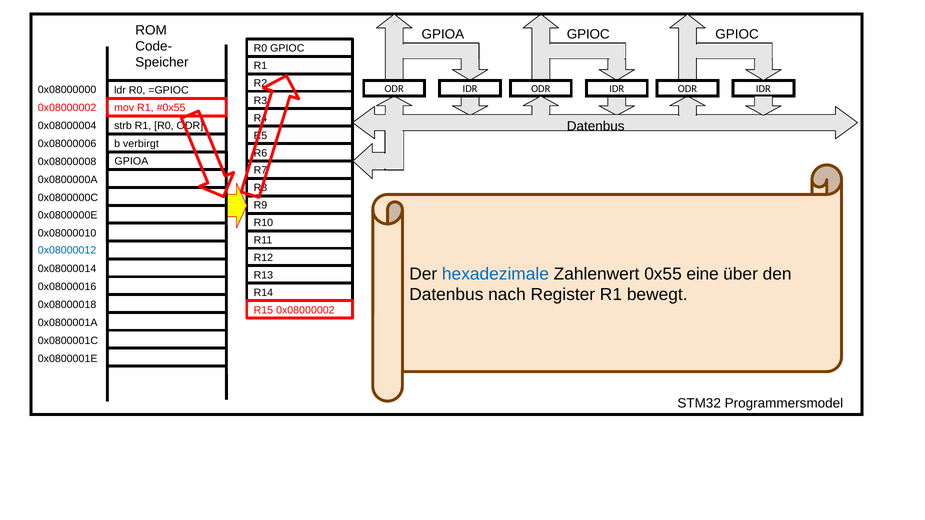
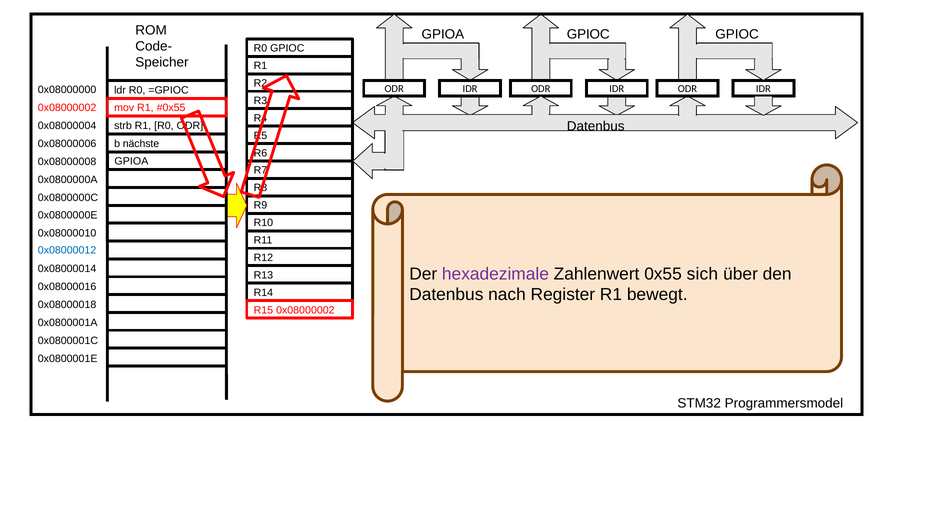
verbirgt: verbirgt -> nächste
hexadezimale colour: blue -> purple
eine: eine -> sich
